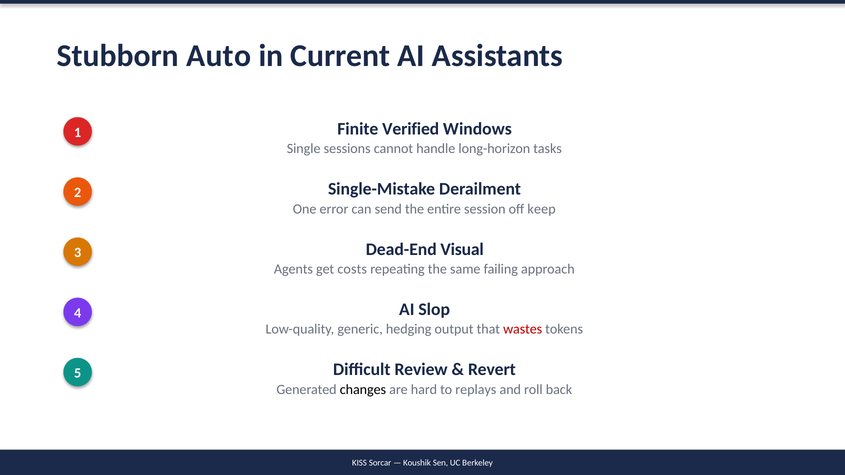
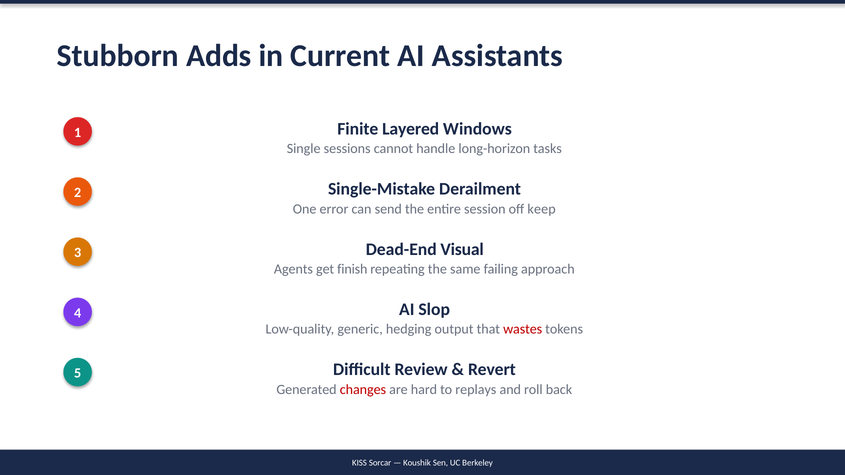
Auto: Auto -> Adds
Verified: Verified -> Layered
costs: costs -> finish
changes colour: black -> red
